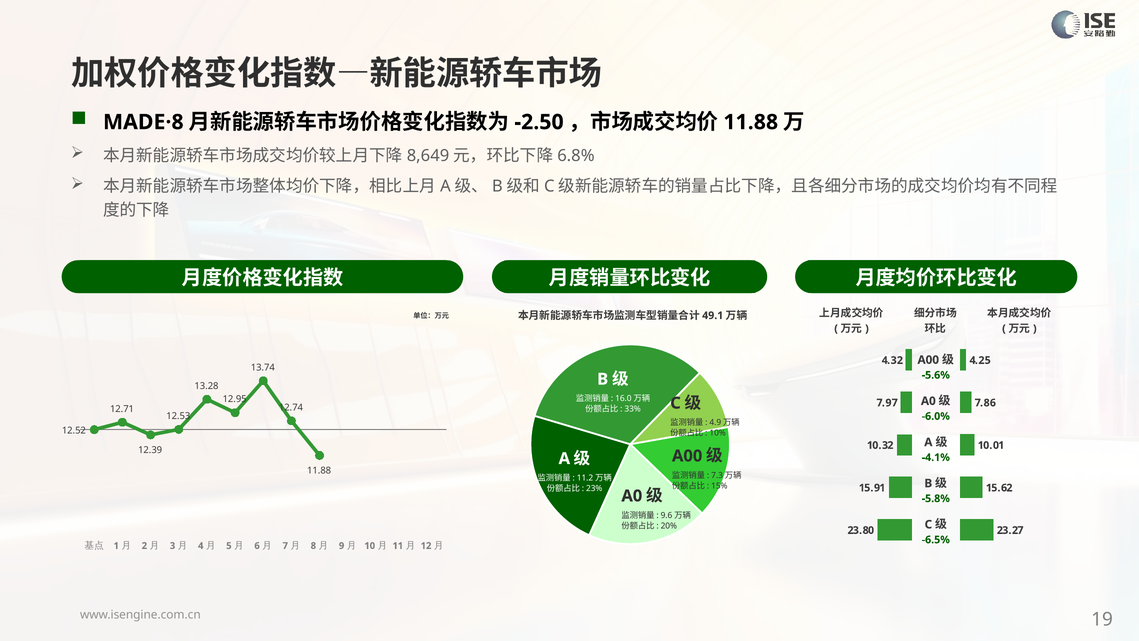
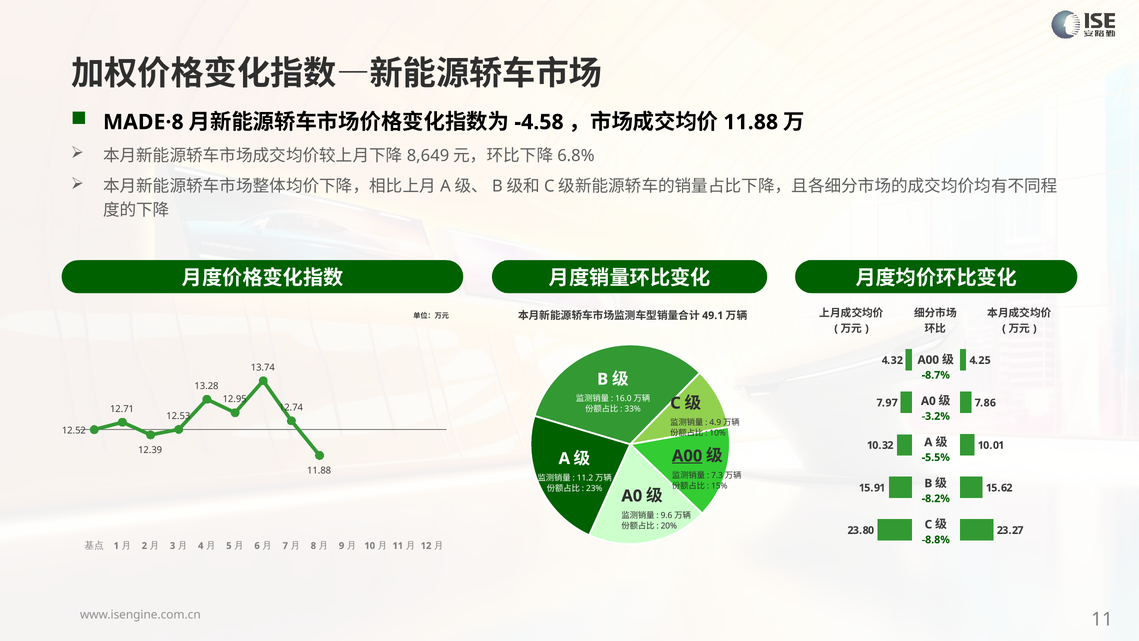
-2.50: -2.50 -> -4.58
-5.6%: -5.6% -> -8.7%
-6.0%: -6.0% -> -3.2%
A00 at (687, 456) underline: none -> present
-4.1%: -4.1% -> -5.5%
-5.8%: -5.8% -> -8.2%
-6.5%: -6.5% -> -8.8%
19 at (1102, 619): 19 -> 11
